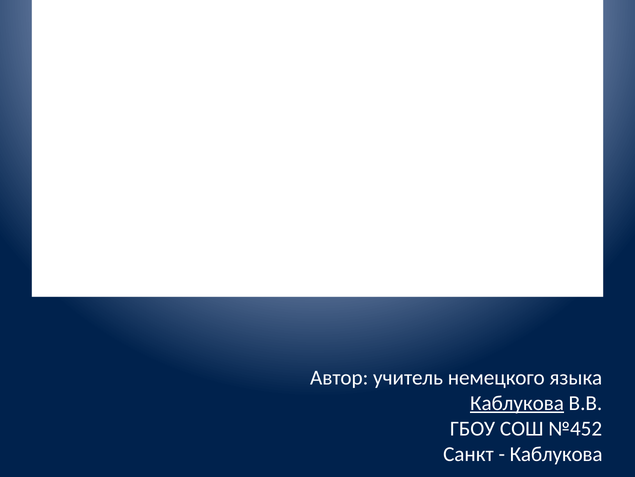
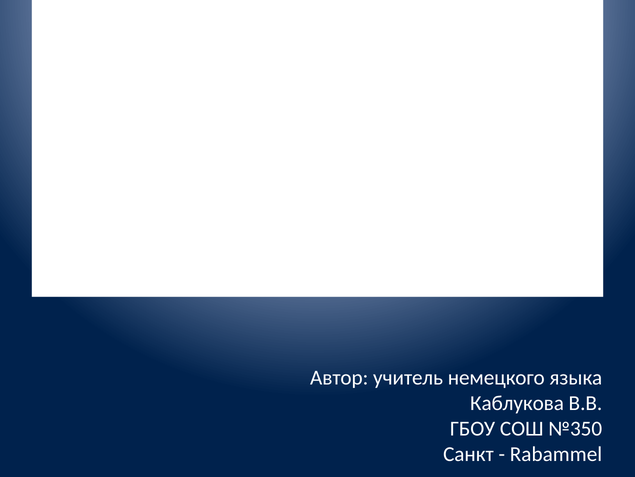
Каблукова at (517, 403) underline: present -> none
№452: №452 -> №350
Каблукова at (556, 453): Каблукова -> Rabammel
